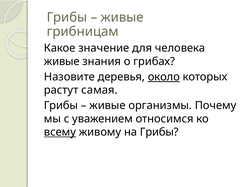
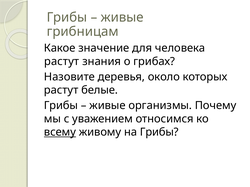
живые at (62, 62): живые -> растут
около underline: present -> none
самая: самая -> белые
